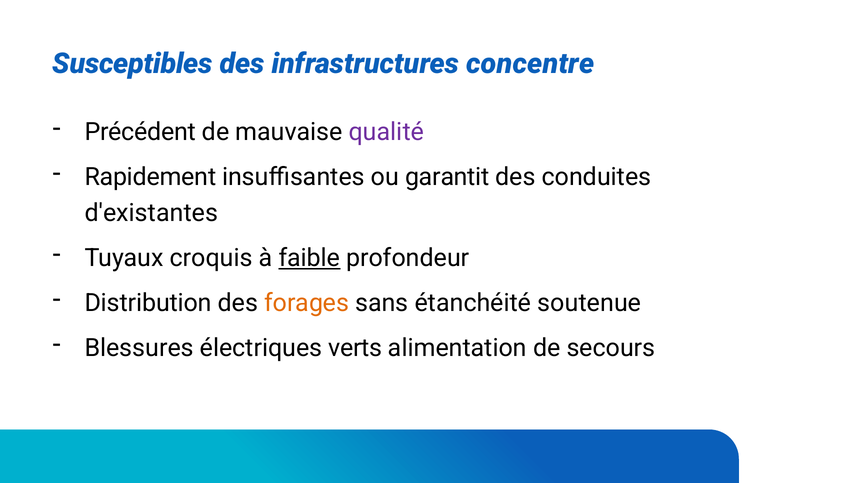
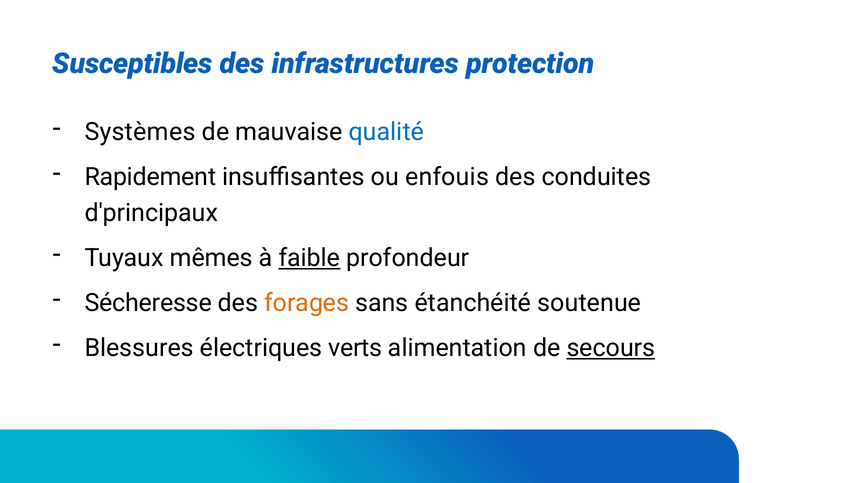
concentre: concentre -> protection
Précédent: Précédent -> Systèmes
qualité colour: purple -> blue
garantit: garantit -> enfouis
d'existantes: d'existantes -> d'principaux
croquis: croquis -> mêmes
Distribution: Distribution -> Sécheresse
secours underline: none -> present
